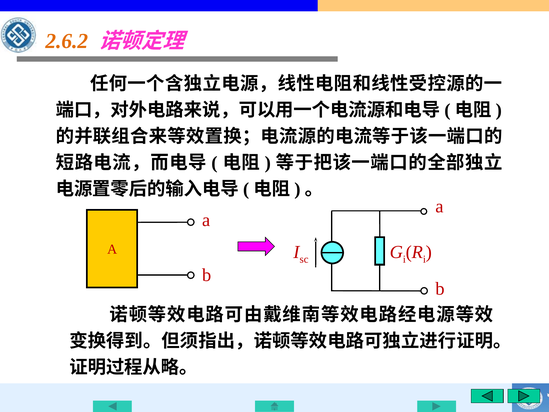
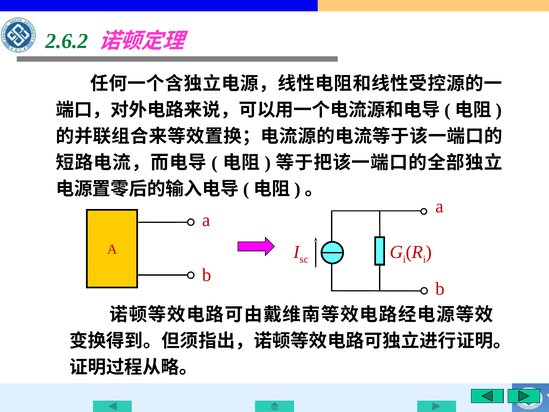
2.6.2 colour: orange -> green
